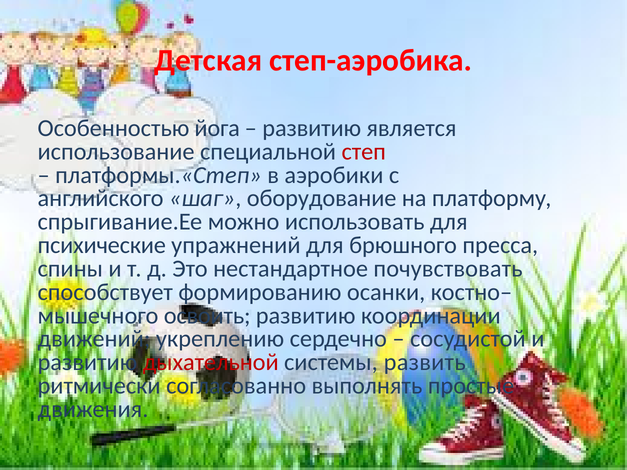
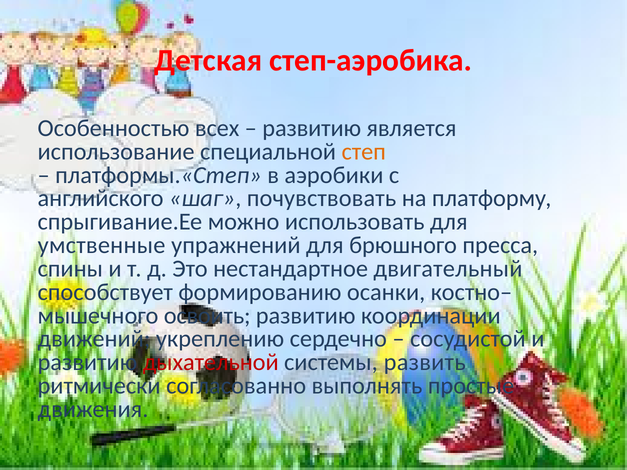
йога: йога -> всех
степ colour: red -> orange
оборудование: оборудование -> почувствовать
психические: психические -> умственные
почувствовать: почувствовать -> двигательный
